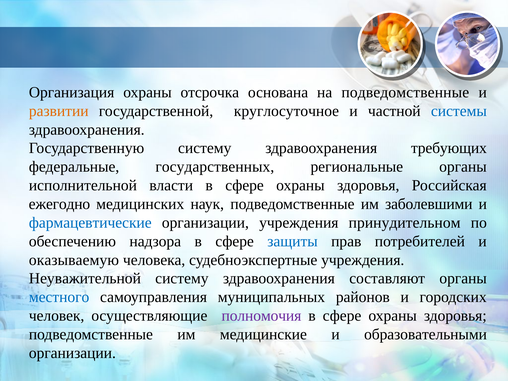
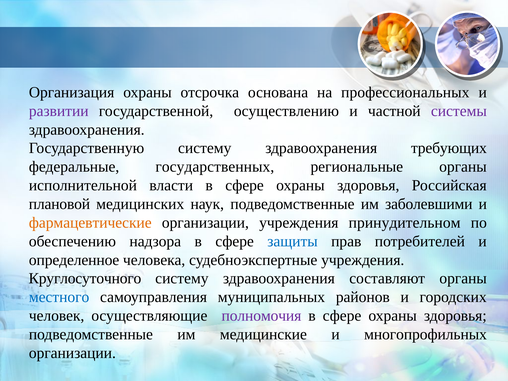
на подведомственные: подведомственные -> профессиональных
развитии colour: orange -> purple
круглосуточное: круглосуточное -> осуществлению
системы colour: blue -> purple
ежегодно: ежегодно -> плановой
фармацевтические colour: blue -> orange
оказываемую: оказываемую -> определенное
Неуважительной: Неуважительной -> Круглосуточного
образовательными: образовательными -> многопрофильных
